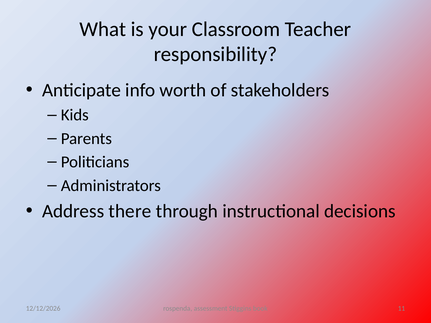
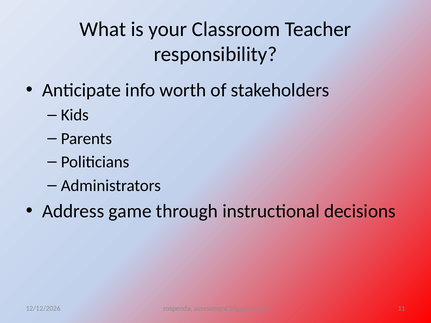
there: there -> game
